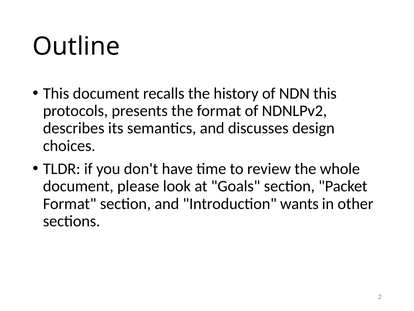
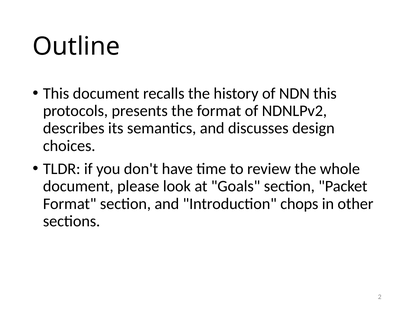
wants: wants -> chops
